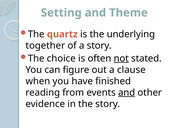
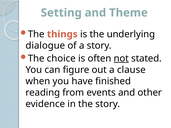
quartz: quartz -> things
together: together -> dialogue
and at (127, 93) underline: present -> none
